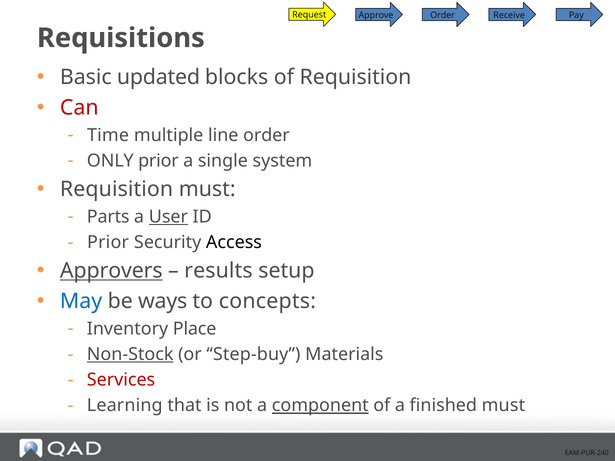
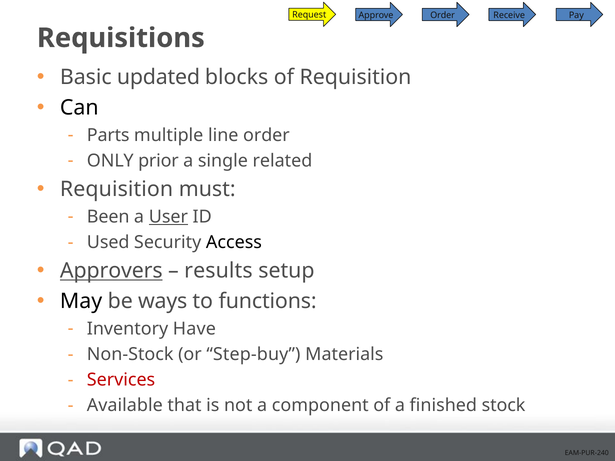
Can colour: red -> black
Time: Time -> Parts
system: system -> related
Parts: Parts -> Been
Prior at (108, 242): Prior -> Used
May colour: blue -> black
concepts: concepts -> functions
Place: Place -> Have
Non-Stock underline: present -> none
Learning: Learning -> Available
component underline: present -> none
finished must: must -> stock
